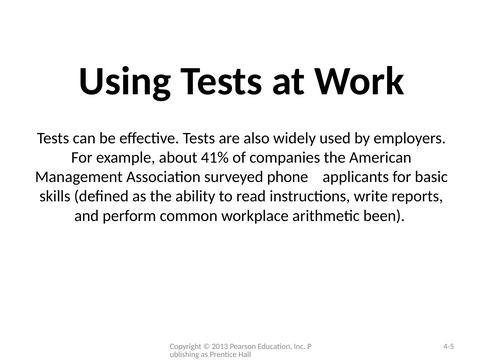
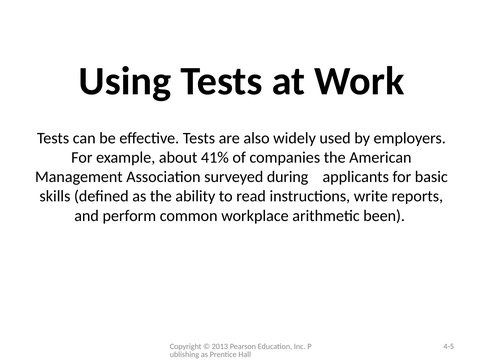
phone: phone -> during
